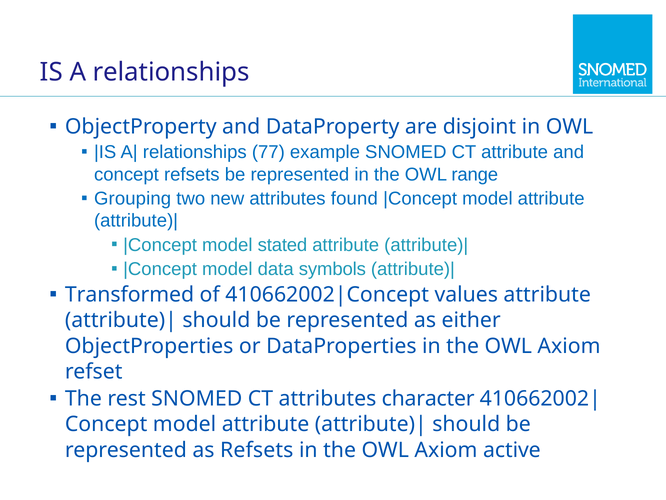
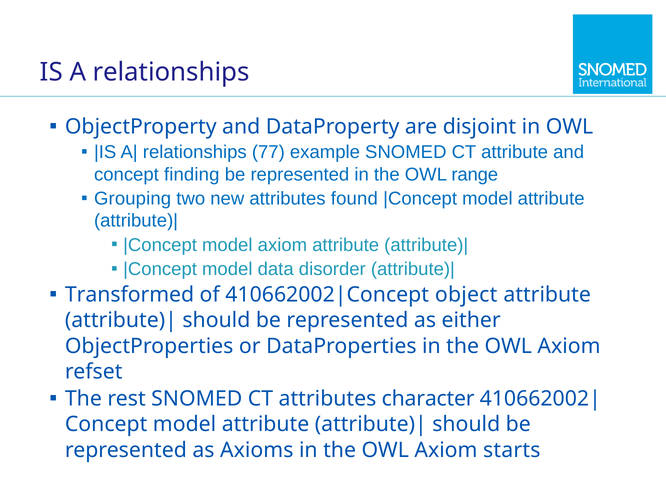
concept refsets: refsets -> finding
model stated: stated -> axiom
symbols: symbols -> disorder
values: values -> object
as Refsets: Refsets -> Axioms
active: active -> starts
